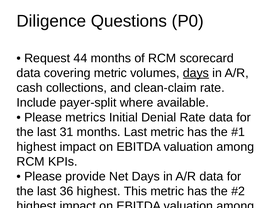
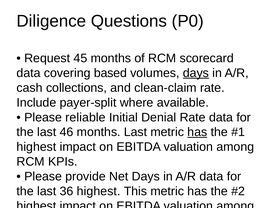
44: 44 -> 45
covering metric: metric -> based
metrics: metrics -> reliable
31: 31 -> 46
has at (197, 132) underline: none -> present
